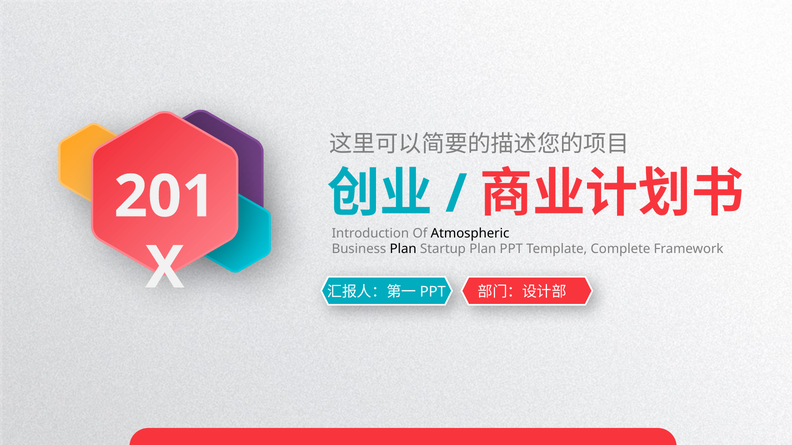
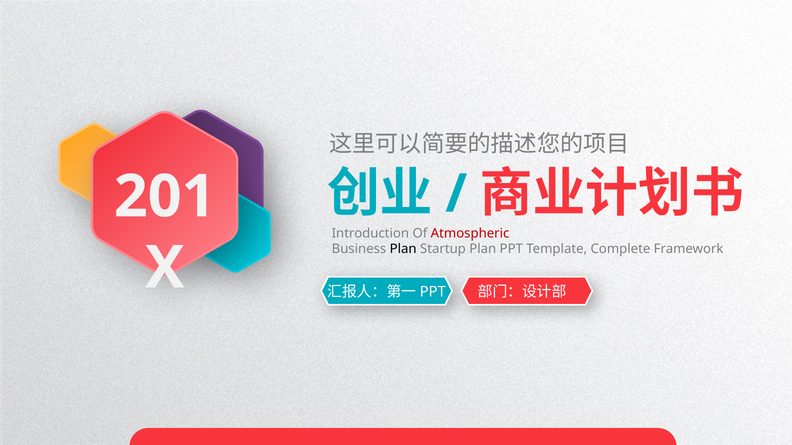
Atmospheric colour: black -> red
